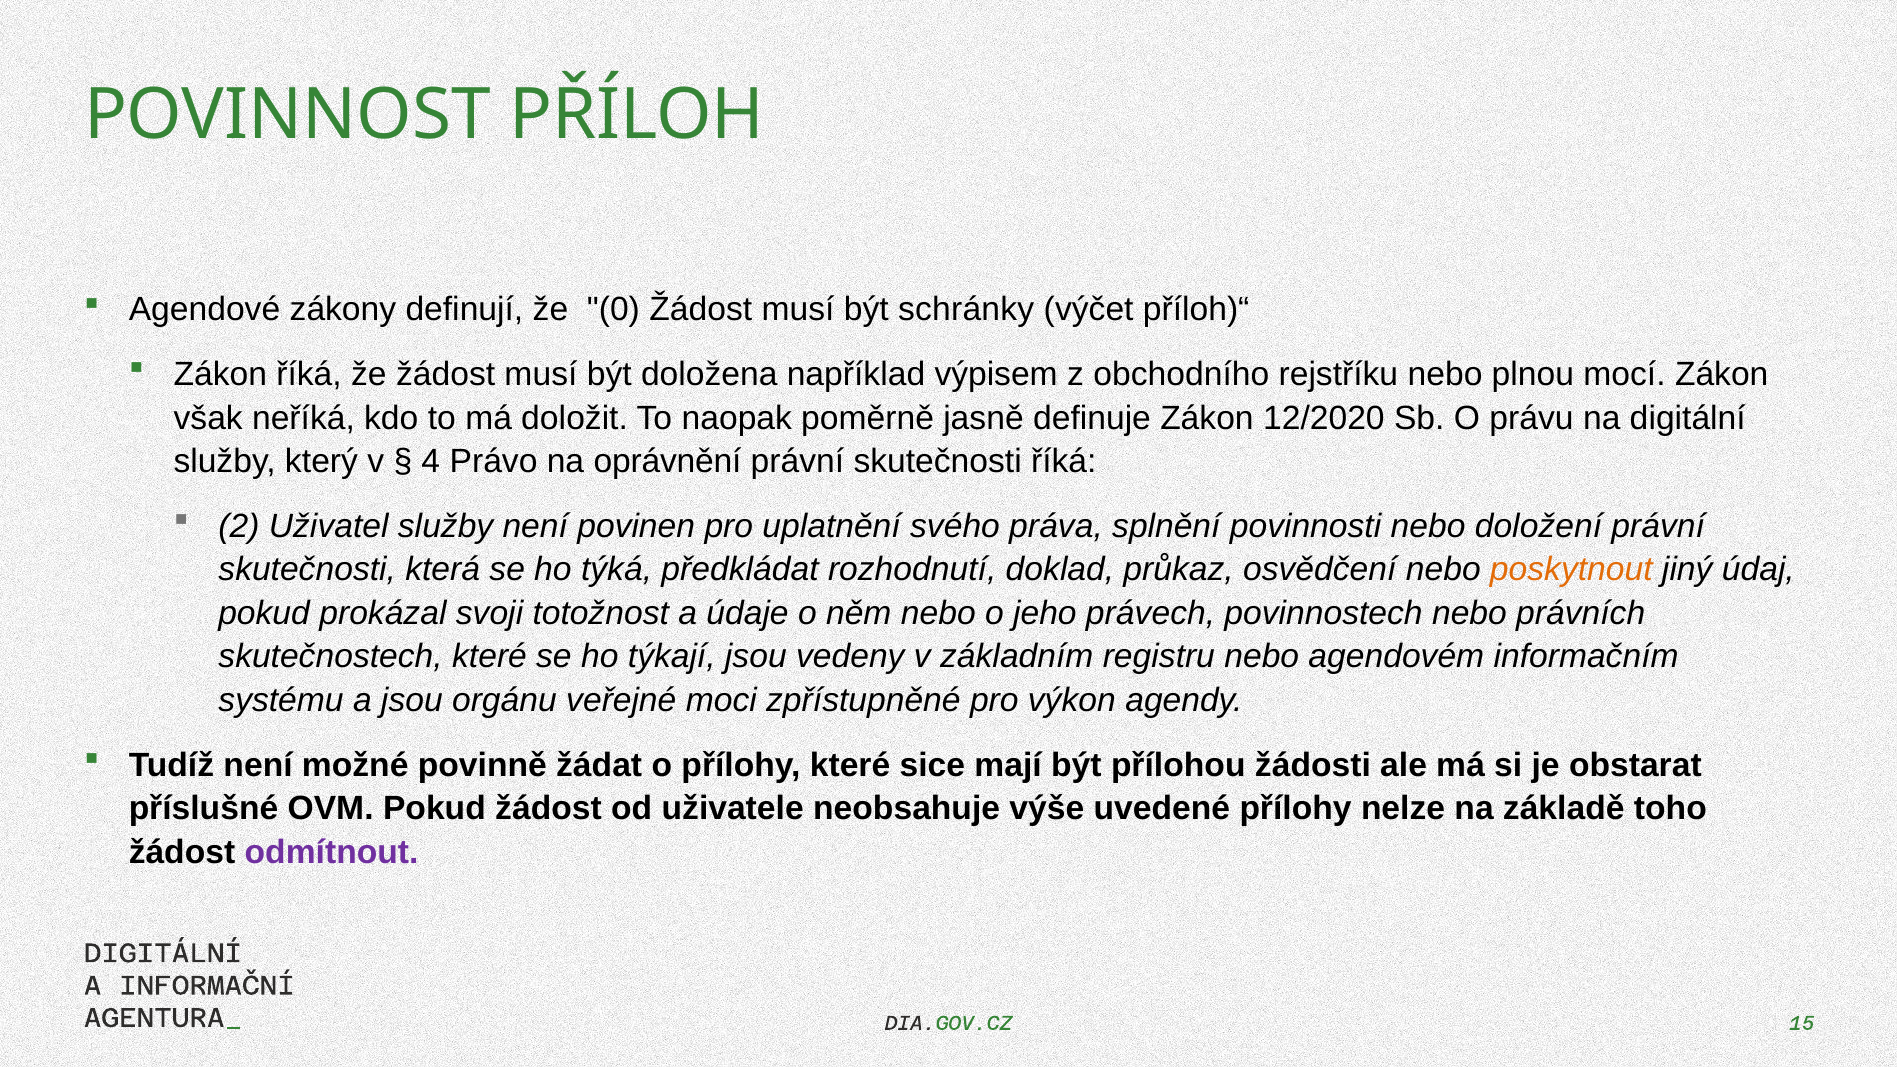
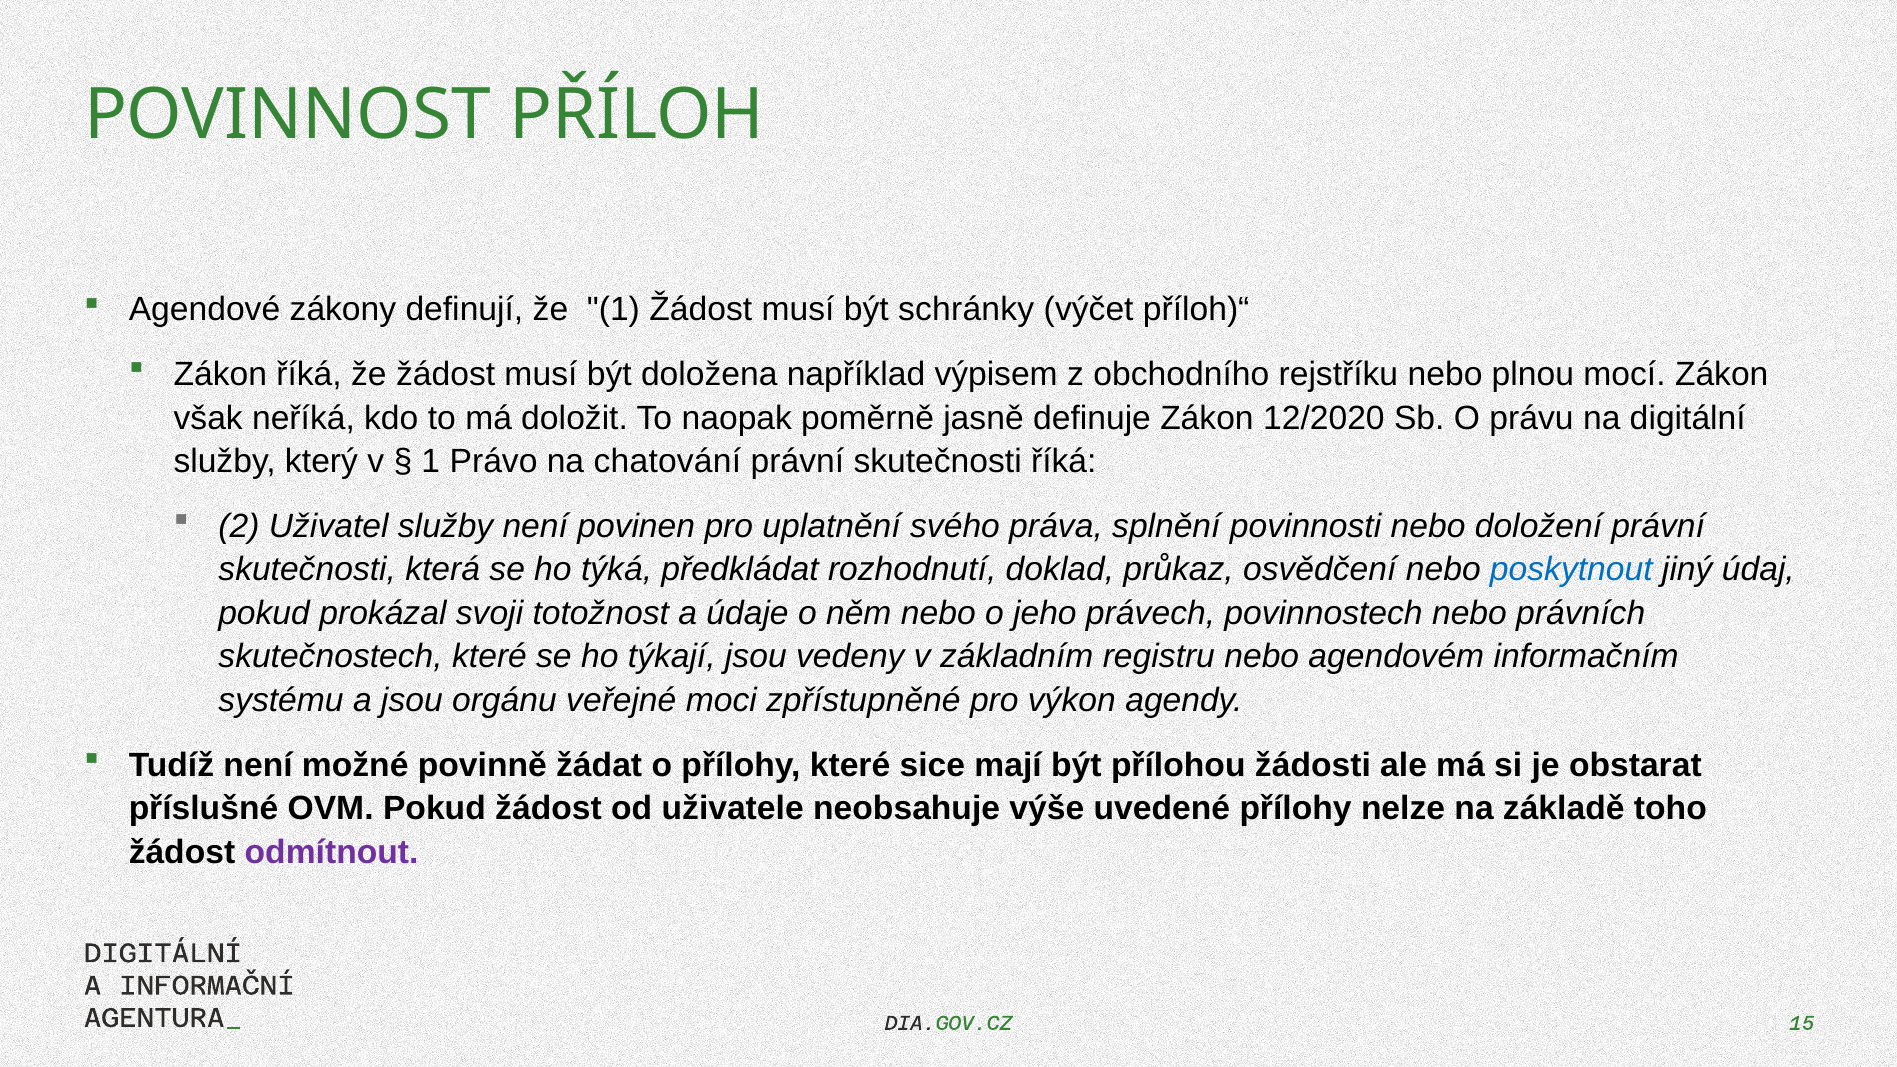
že 0: 0 -> 1
4 at (431, 462): 4 -> 1
oprávnění: oprávnění -> chatování
poskytnout colour: orange -> blue
